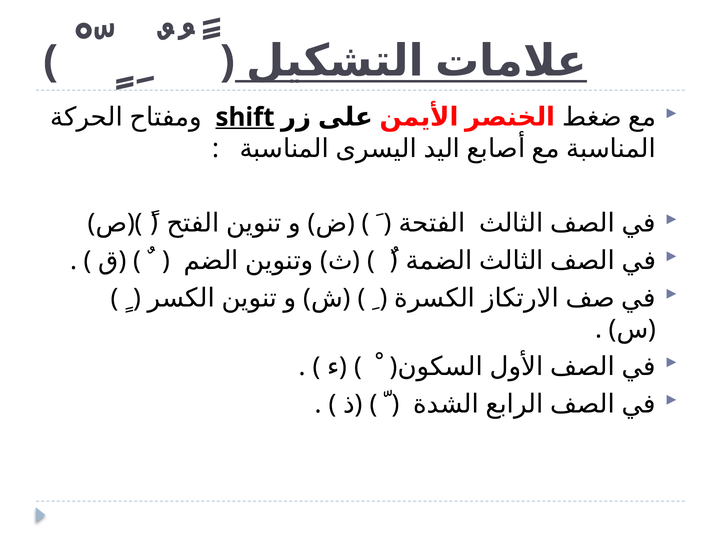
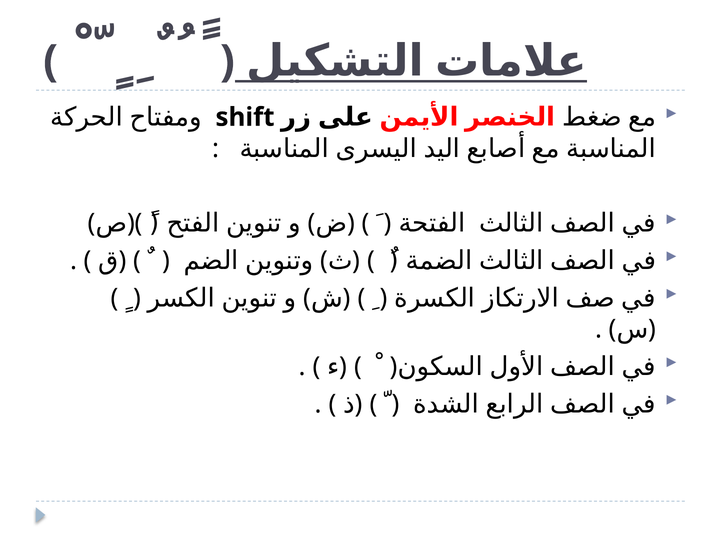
shift underline: present -> none
